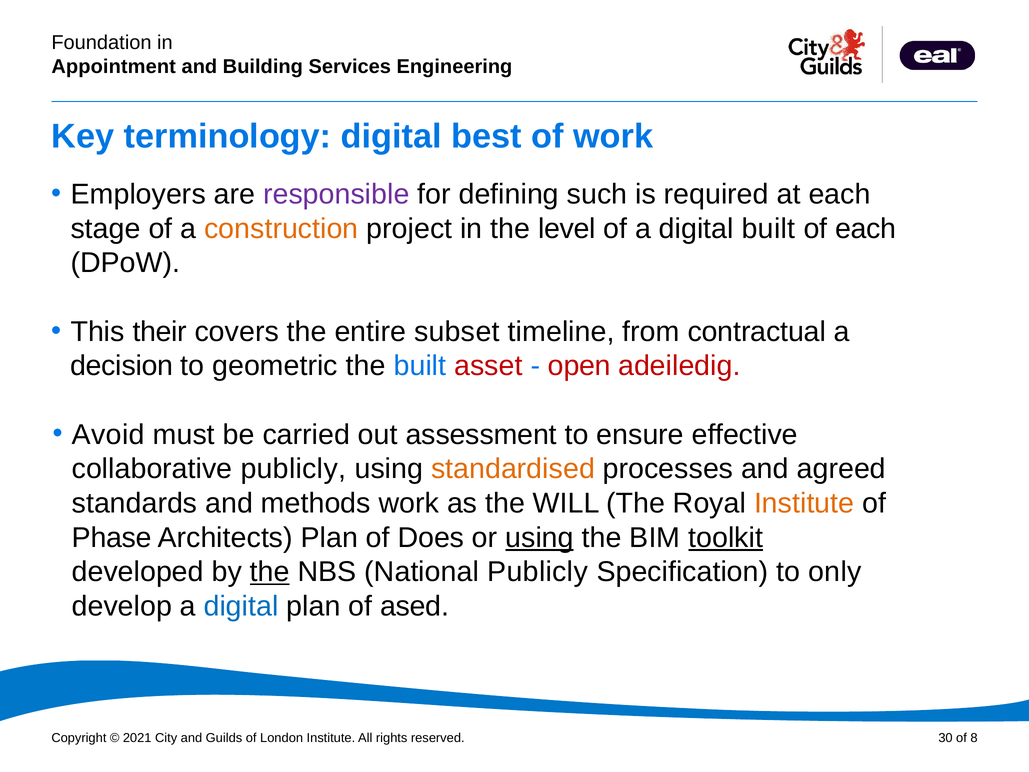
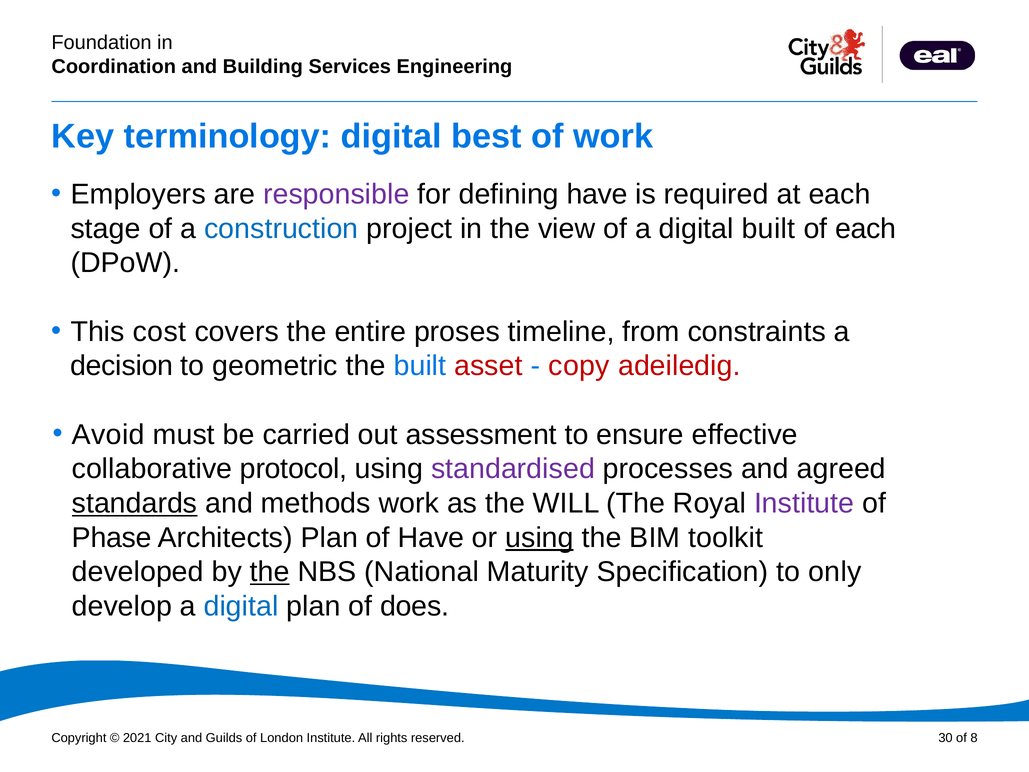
Appointment: Appointment -> Coordination
defining such: such -> have
construction colour: orange -> blue
level: level -> view
their: their -> cost
subset: subset -> proses
contractual: contractual -> constraints
open: open -> copy
collaborative publicly: publicly -> protocol
standardised colour: orange -> purple
standards underline: none -> present
Institute at (804, 503) colour: orange -> purple
of Does: Does -> Have
toolkit underline: present -> none
National Publicly: Publicly -> Maturity
ased: ased -> does
